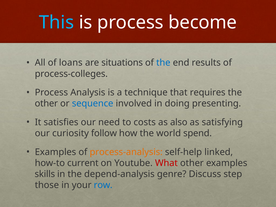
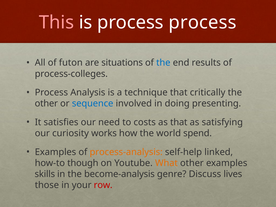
This colour: light blue -> pink
process become: become -> process
loans: loans -> futon
requires: requires -> critically
as also: also -> that
follow: follow -> works
current: current -> though
What colour: red -> orange
depend-analysis: depend-analysis -> become-analysis
step: step -> lives
row colour: blue -> red
